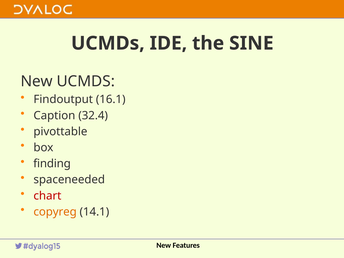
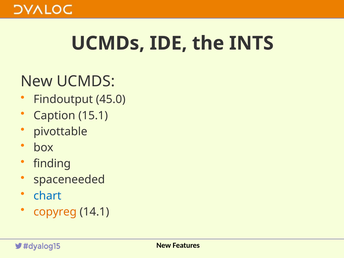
SINE: SINE -> INTS
16.1: 16.1 -> 45.0
32.4: 32.4 -> 15.1
chart colour: red -> blue
